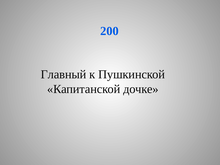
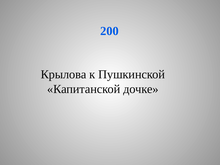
Главный: Главный -> Крылова
